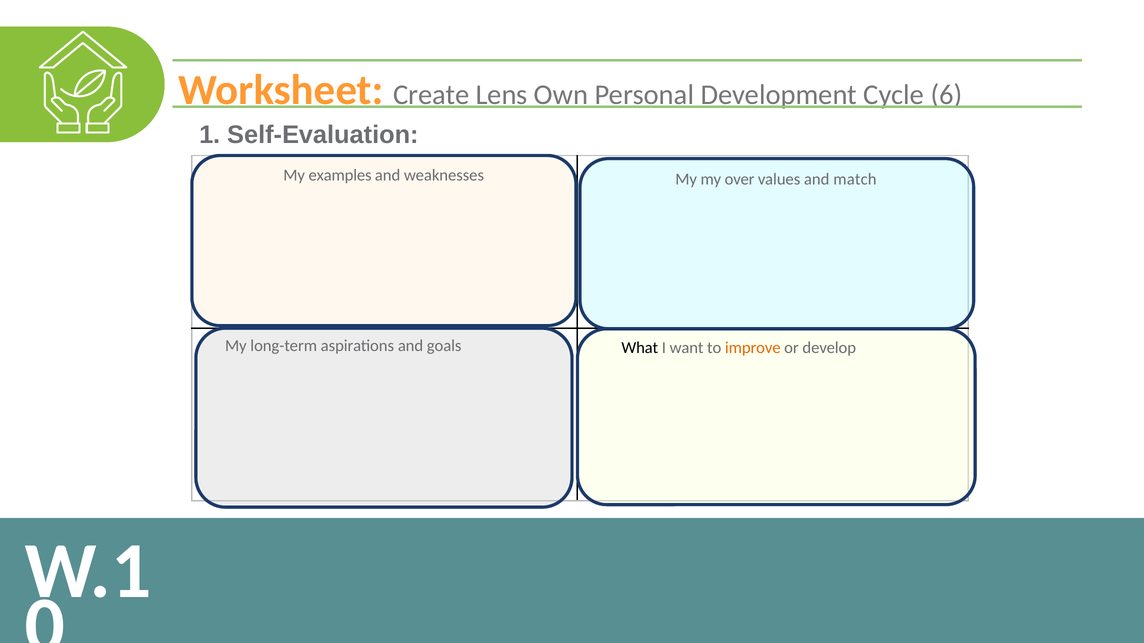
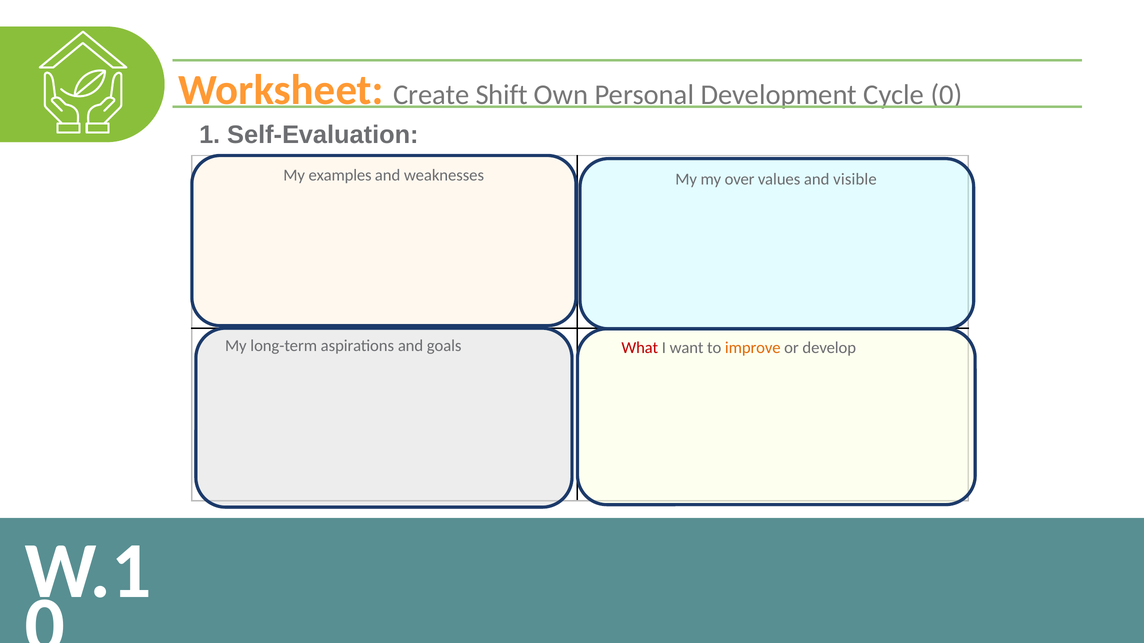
Lens: Lens -> Shift
Cycle 6: 6 -> 0
match: match -> visible
What colour: black -> red
